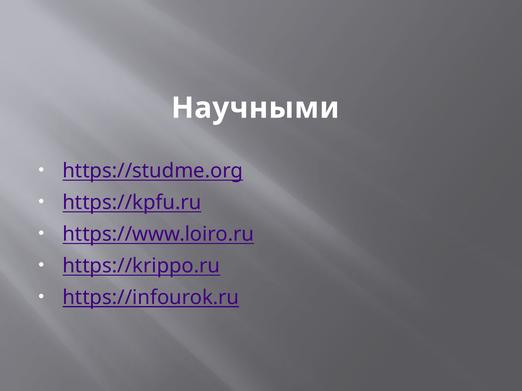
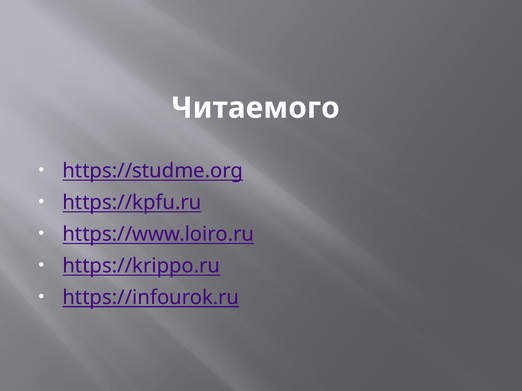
Научными: Научными -> Читаемого
